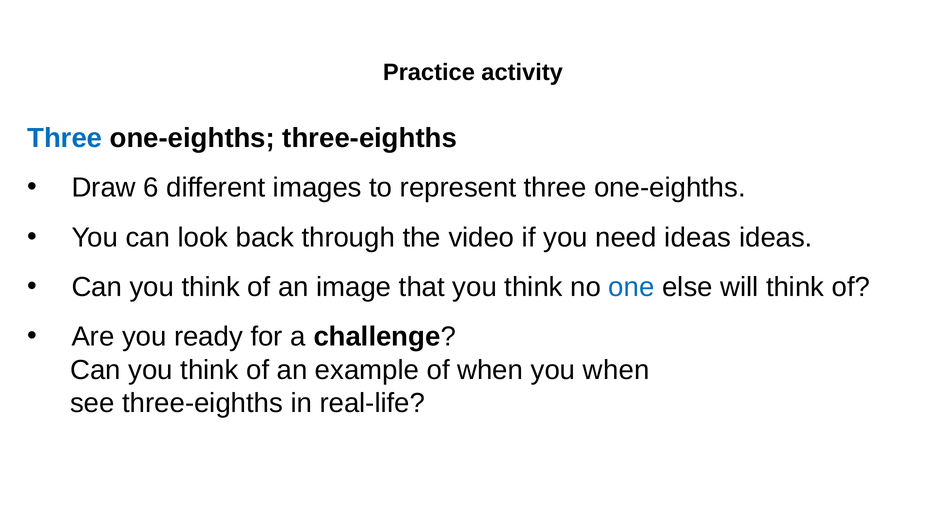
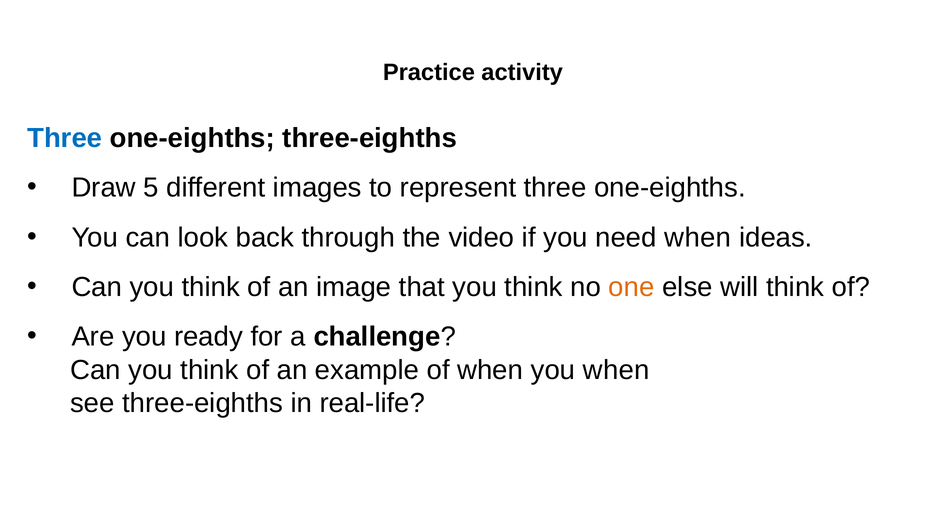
6: 6 -> 5
need ideas: ideas -> when
one colour: blue -> orange
